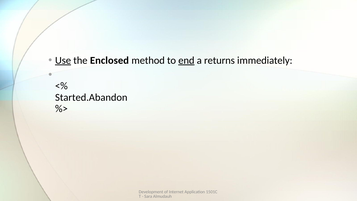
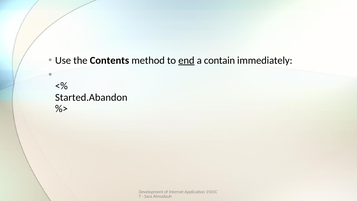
Use underline: present -> none
Enclosed: Enclosed -> Contents
returns: returns -> contain
